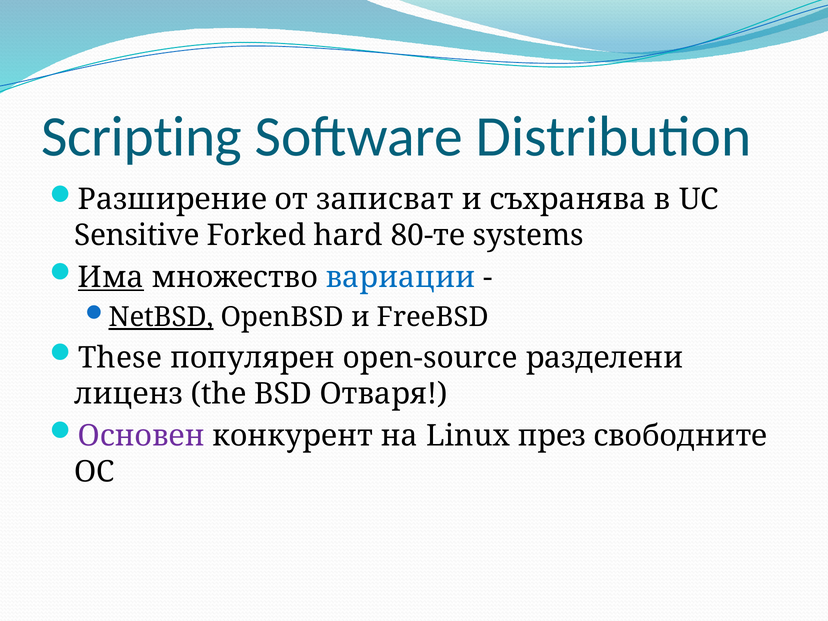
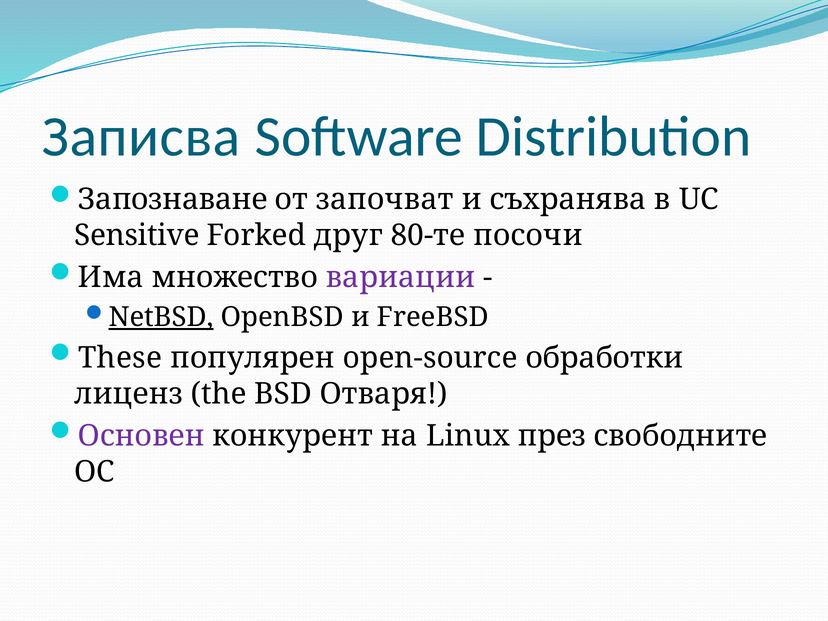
Scripting: Scripting -> Записва
Разширение: Разширение -> Запознаване
записват: записват -> започват
hard: hard -> друг
systems: systems -> посочи
Има underline: present -> none
вариации colour: blue -> purple
разделени: разделени -> обработки
